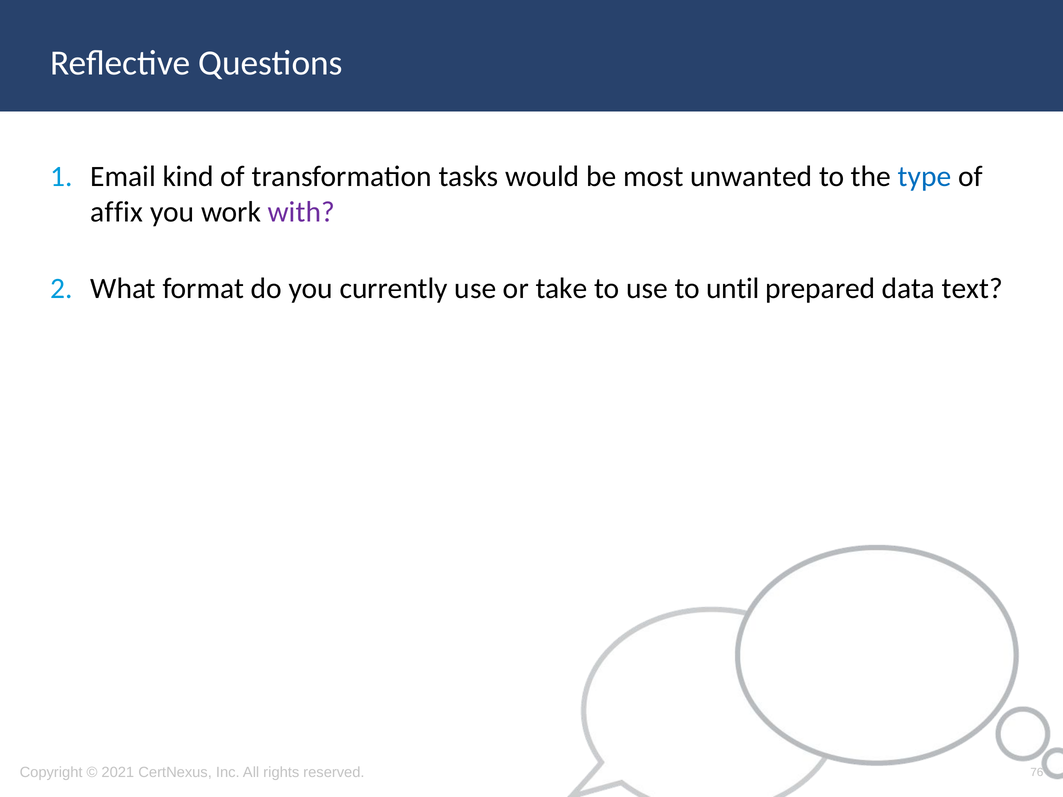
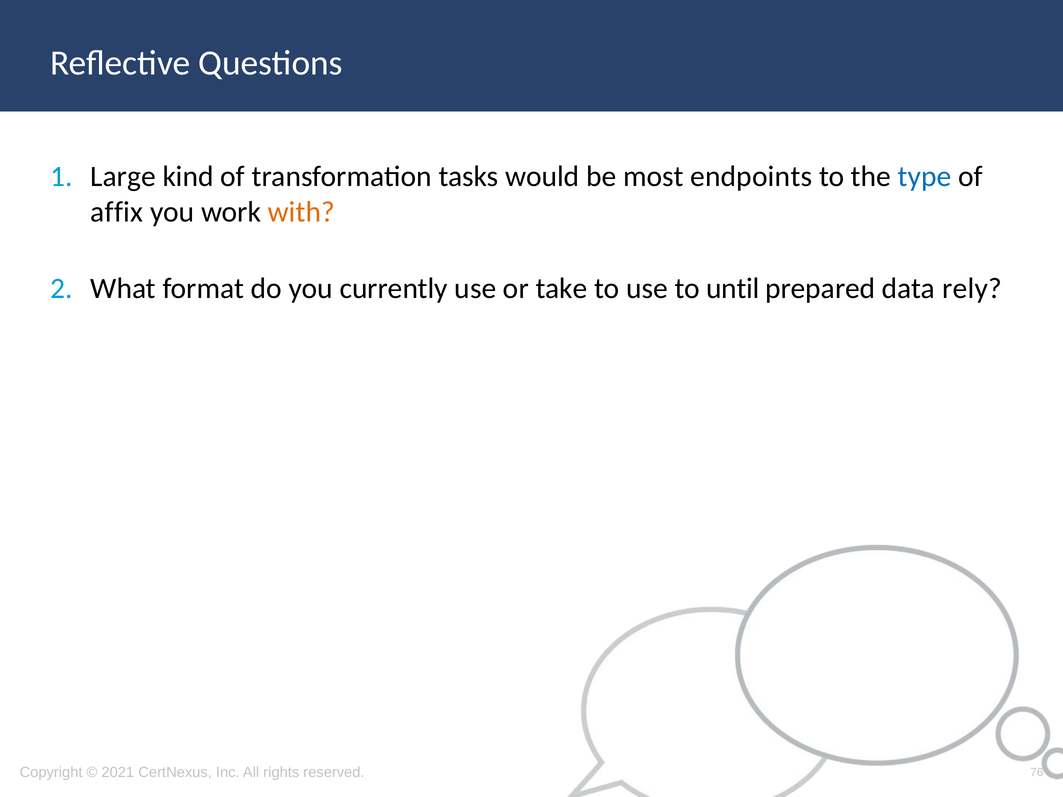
Email: Email -> Large
unwanted: unwanted -> endpoints
with colour: purple -> orange
text: text -> rely
